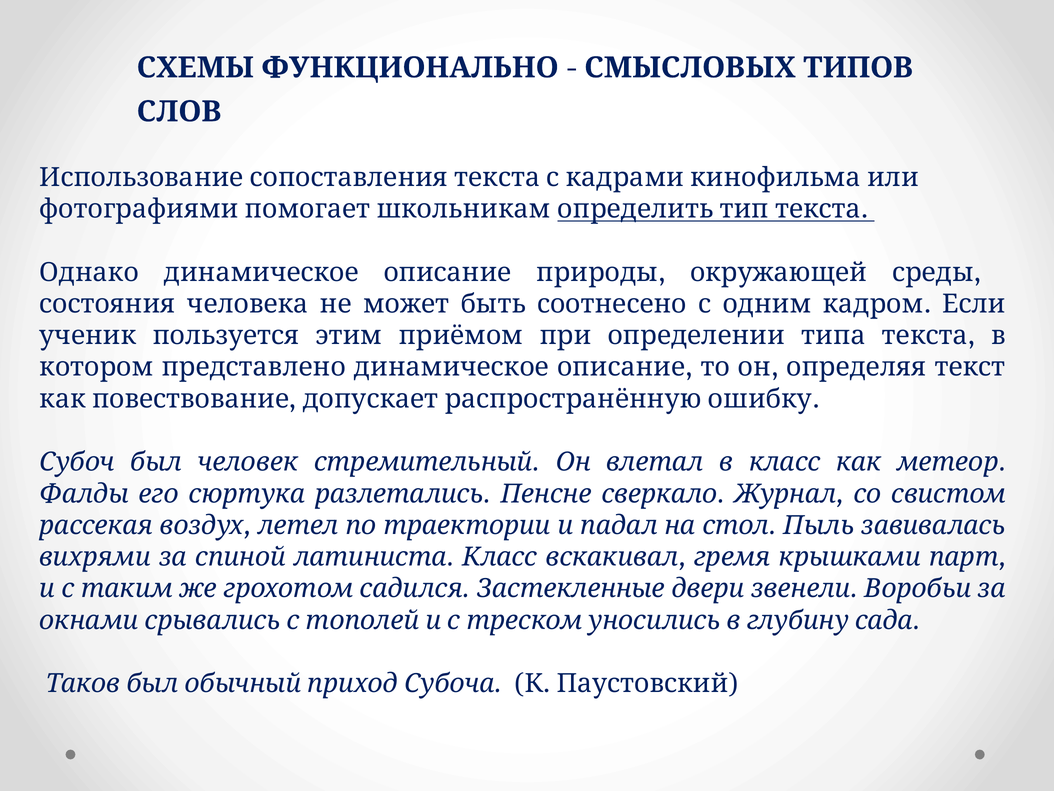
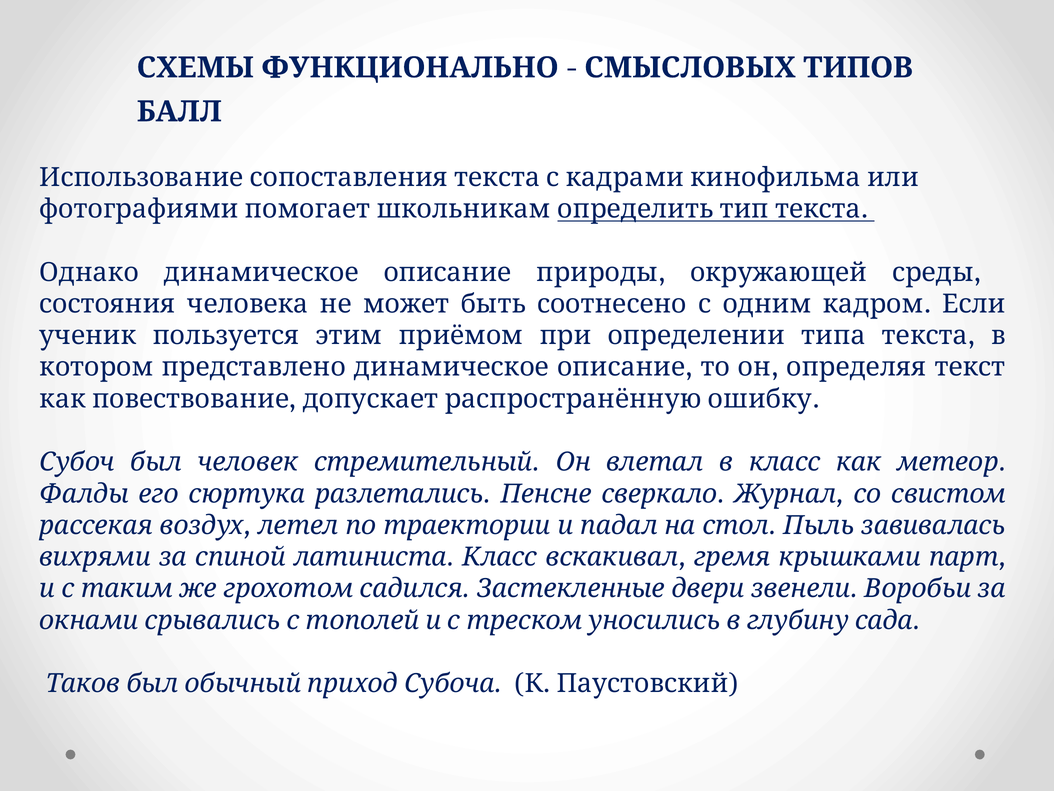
СЛОВ: СЛОВ -> БАЛЛ
